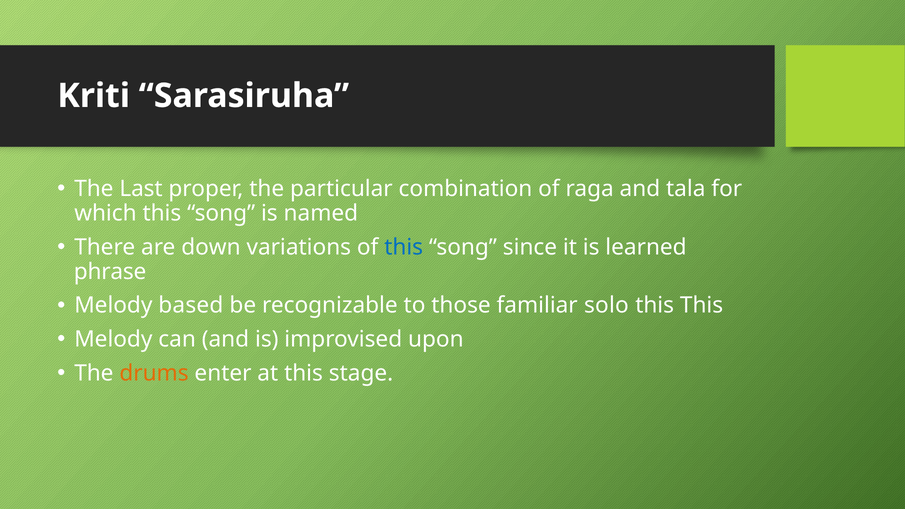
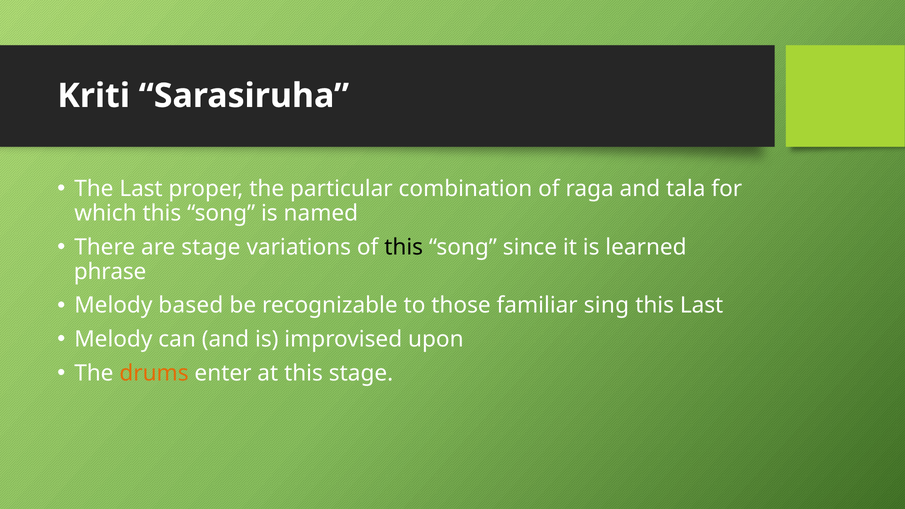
are down: down -> stage
this at (404, 247) colour: blue -> black
solo: solo -> sing
this This: This -> Last
